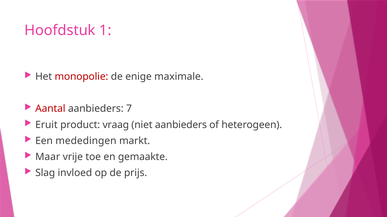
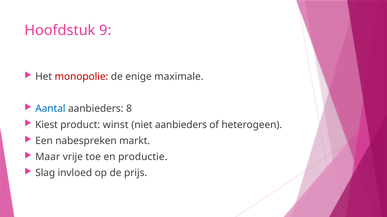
1: 1 -> 9
Aantal colour: red -> blue
7: 7 -> 8
Eruit: Eruit -> Kiest
vraag: vraag -> winst
mededingen: mededingen -> nabespreken
gemaakte: gemaakte -> productie
